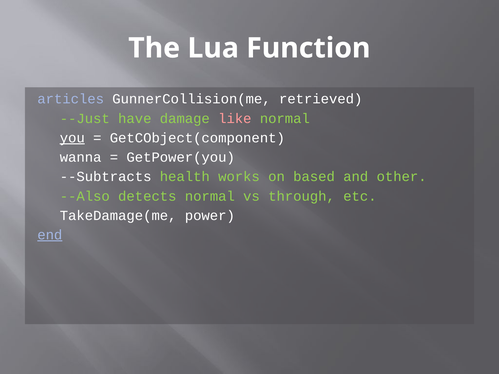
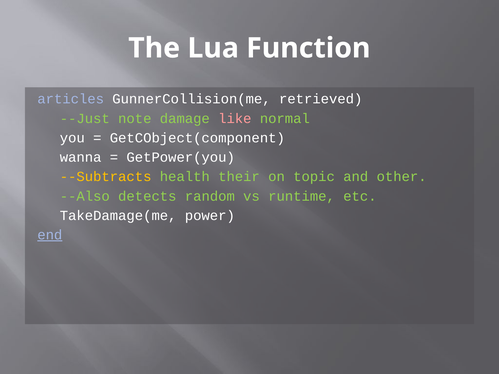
have: have -> note
you underline: present -> none
--Subtracts colour: white -> yellow
works: works -> their
based: based -> topic
detects normal: normal -> random
through: through -> runtime
